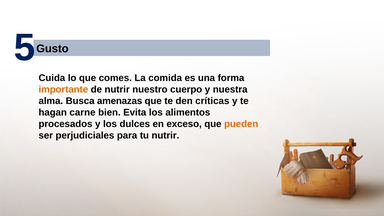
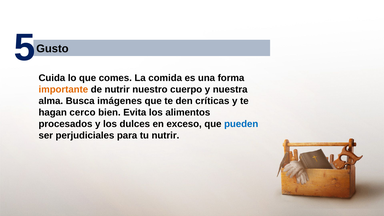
amenazas: amenazas -> imágenes
carne: carne -> cerco
pueden colour: orange -> blue
